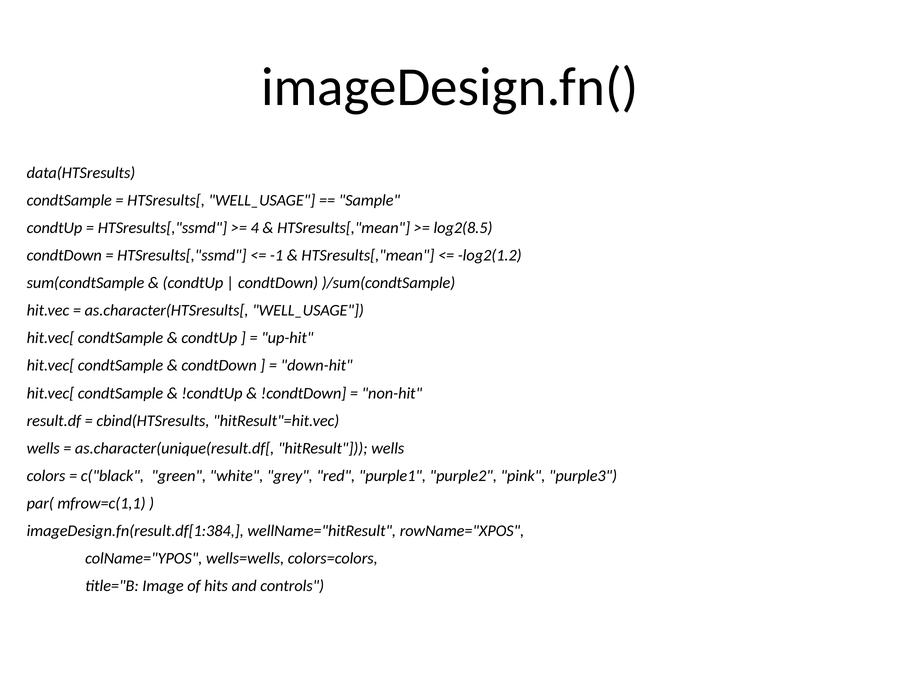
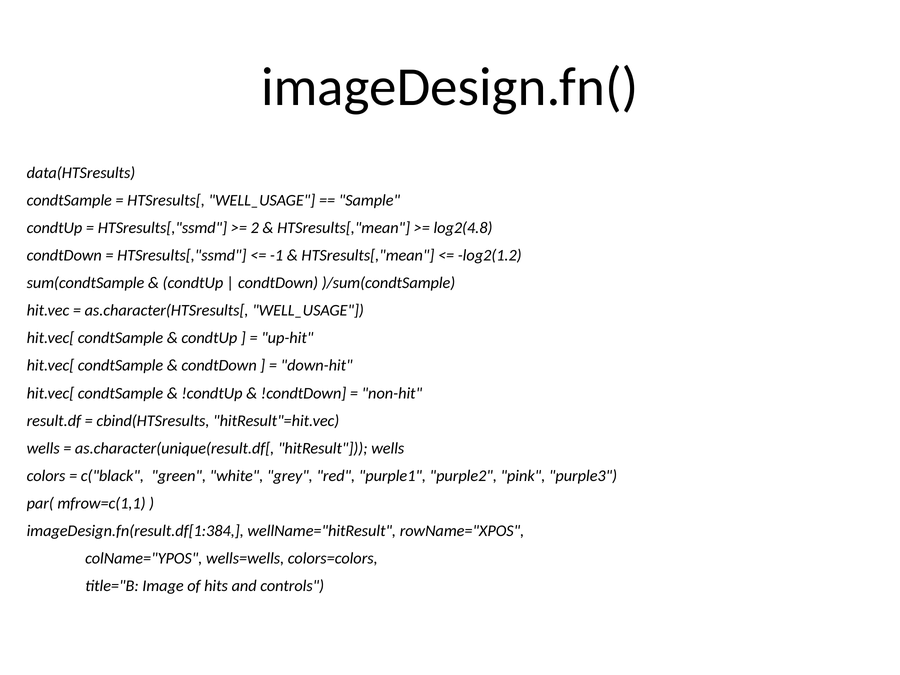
4: 4 -> 2
log2(8.5: log2(8.5 -> log2(4.8
